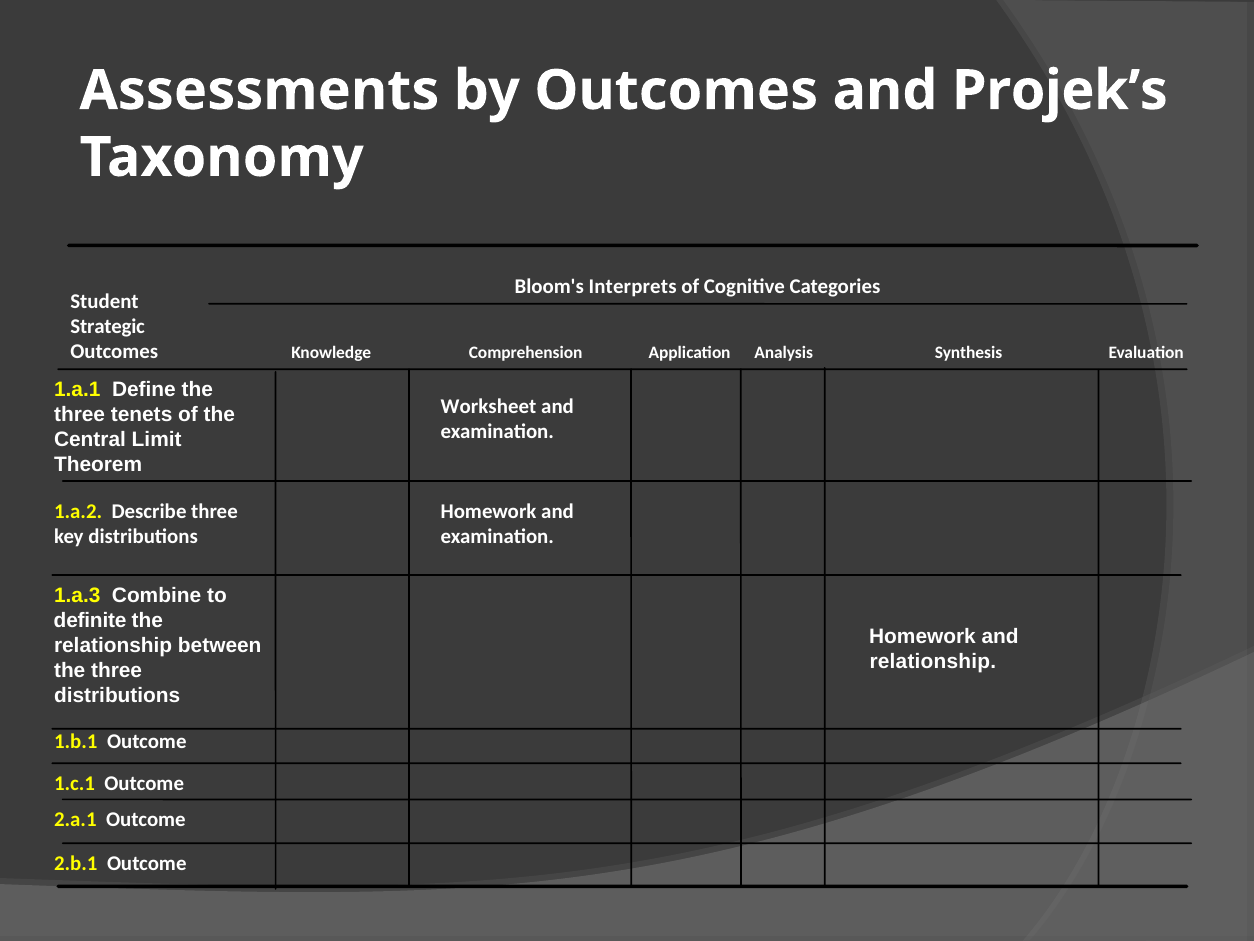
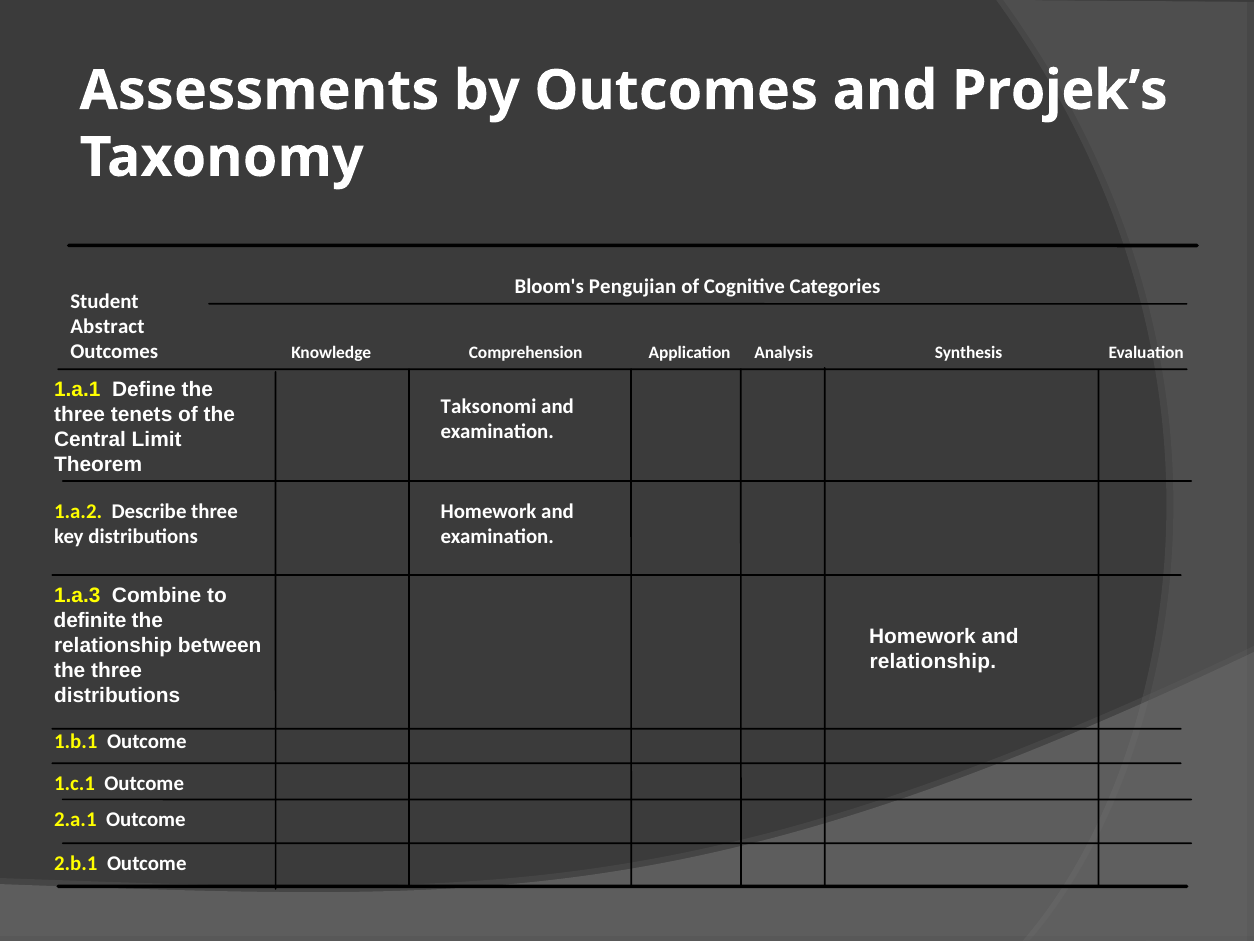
Interprets: Interprets -> Pengujian
Strategic: Strategic -> Abstract
Worksheet: Worksheet -> Taksonomi
